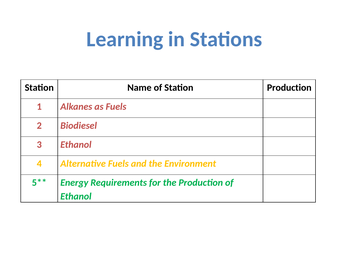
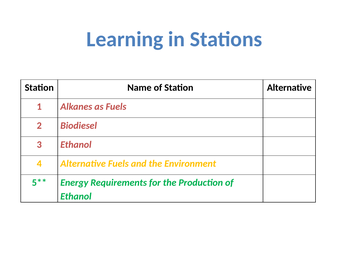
Station Production: Production -> Alternative
